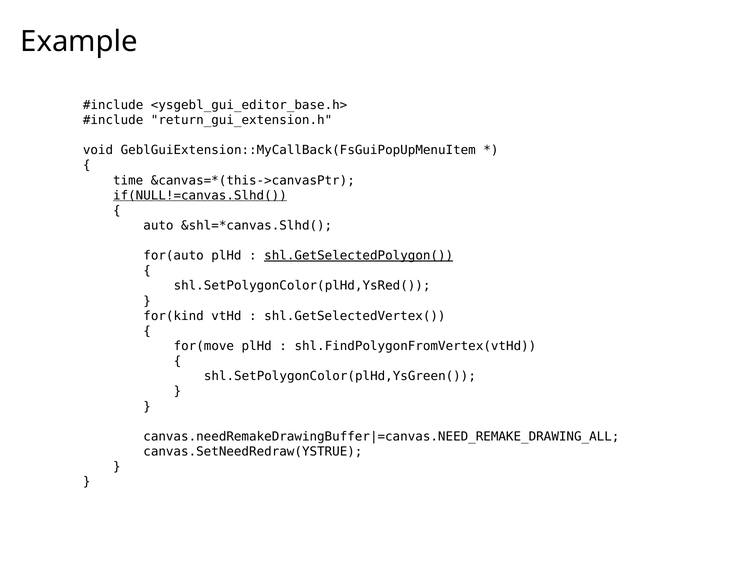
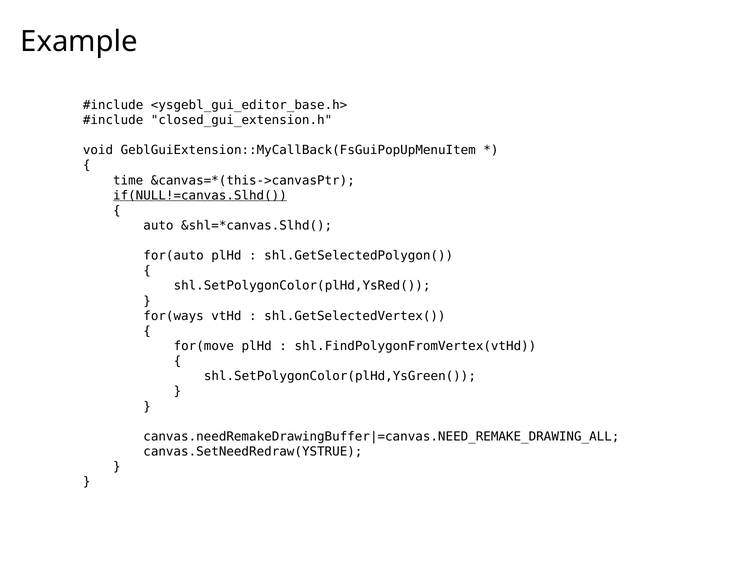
return_gui_extension.h: return_gui_extension.h -> closed_gui_extension.h
shl.GetSelectedPolygon( underline: present -> none
for(kind: for(kind -> for(ways
